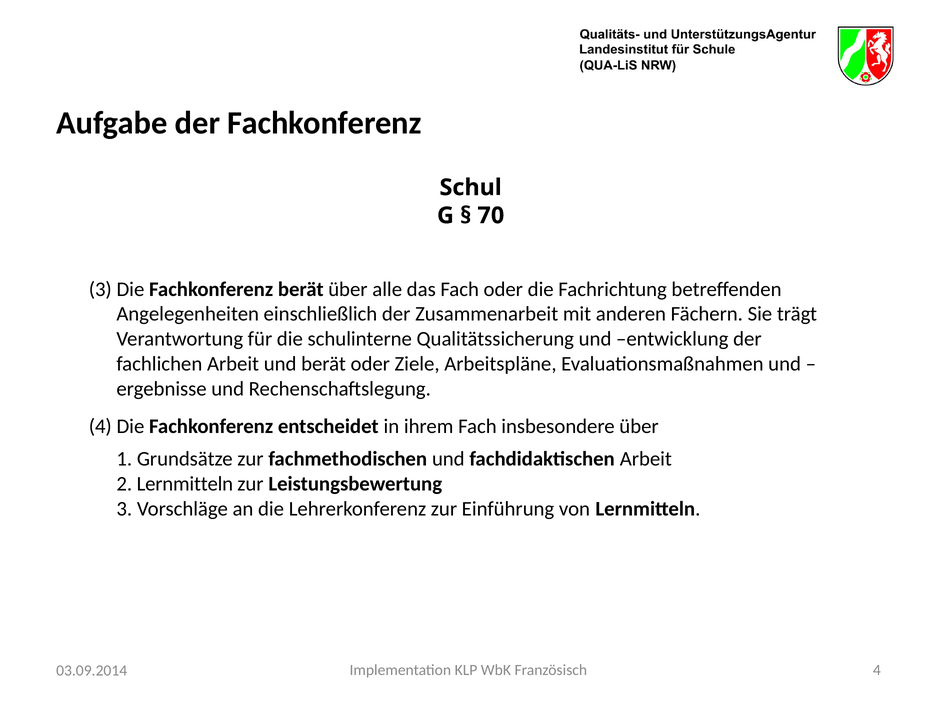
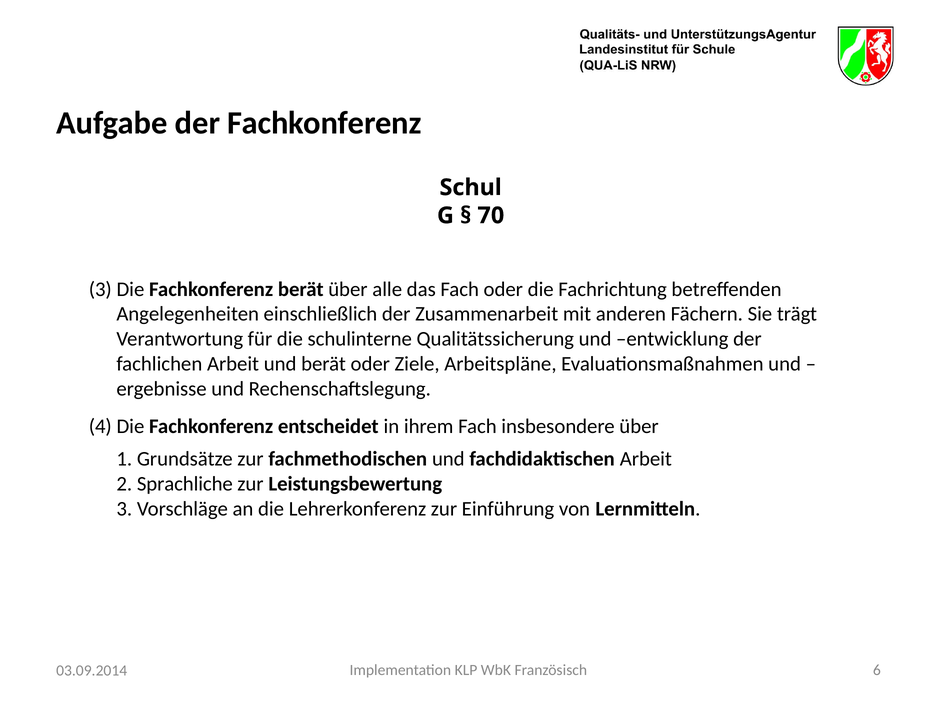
2 Lernmitteln: Lernmitteln -> Sprachliche
Französisch 4: 4 -> 6
